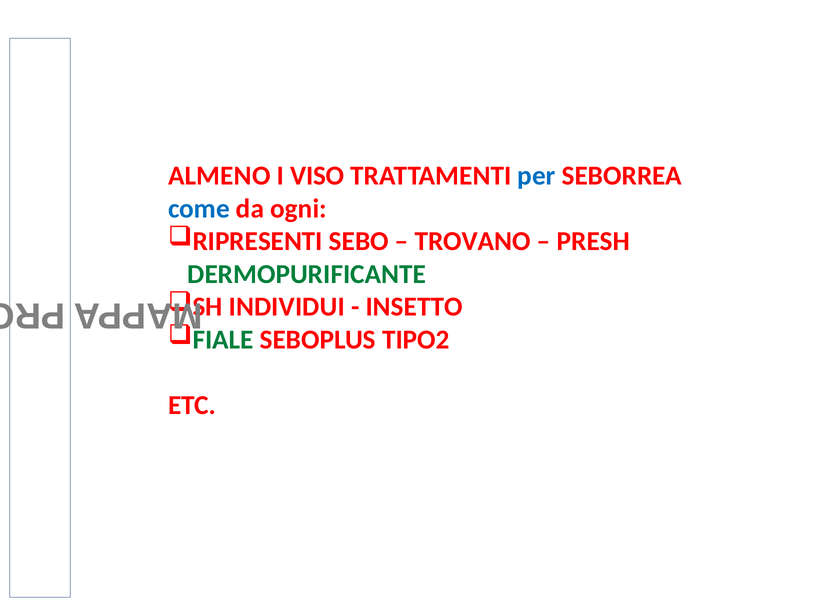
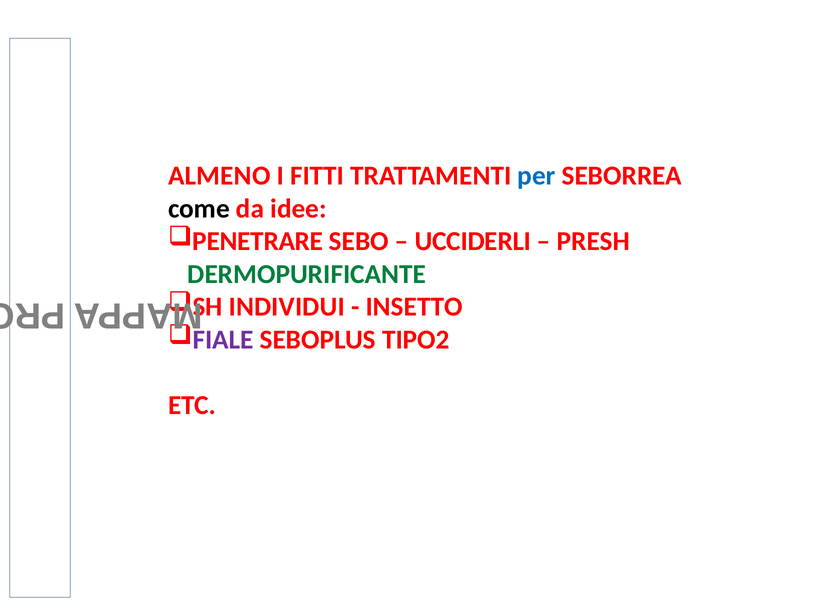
VISO: VISO -> FITTI
come colour: blue -> black
ogni: ogni -> idee
RIPRESENTI: RIPRESENTI -> PENETRARE
TROVANO: TROVANO -> UCCIDERLI
FIALE colour: green -> purple
